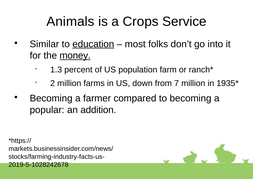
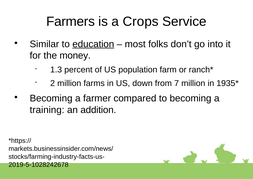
Animals: Animals -> Farmers
money underline: present -> none
popular: popular -> training
